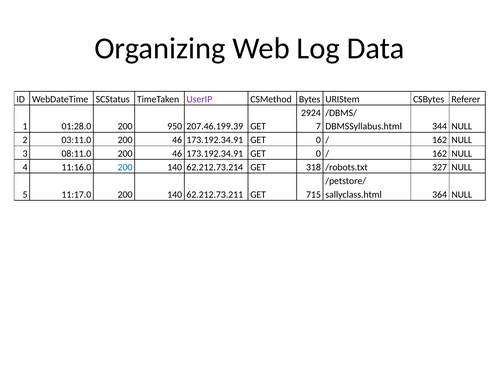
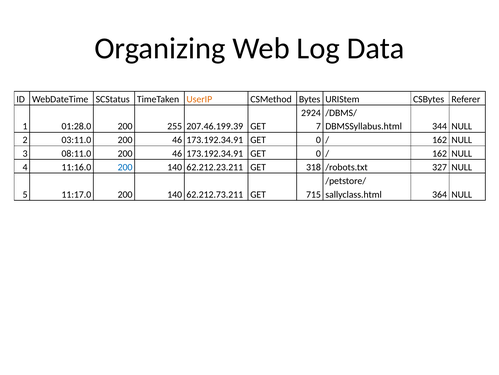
UserIP colour: purple -> orange
950: 950 -> 255
62.212.73.214: 62.212.73.214 -> 62.212.23.211
